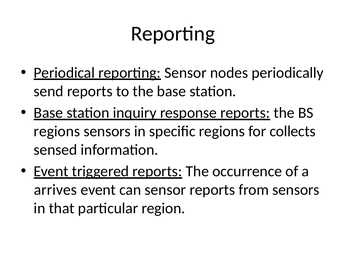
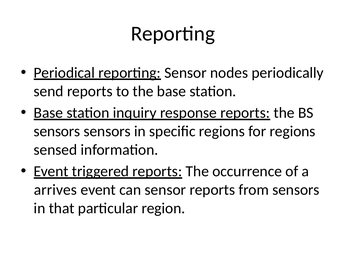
regions at (57, 131): regions -> sensors
for collects: collects -> regions
